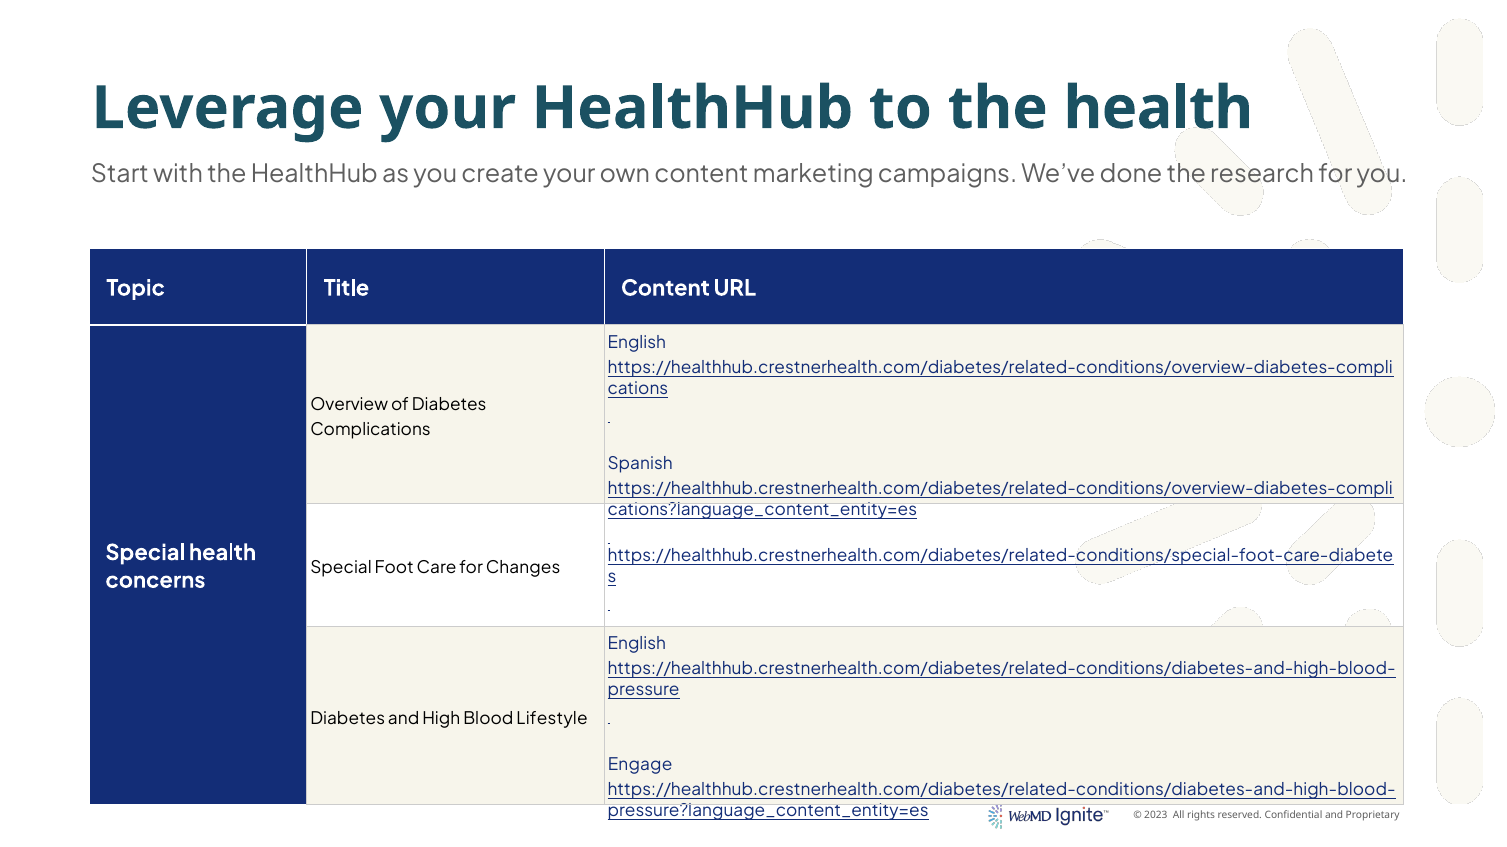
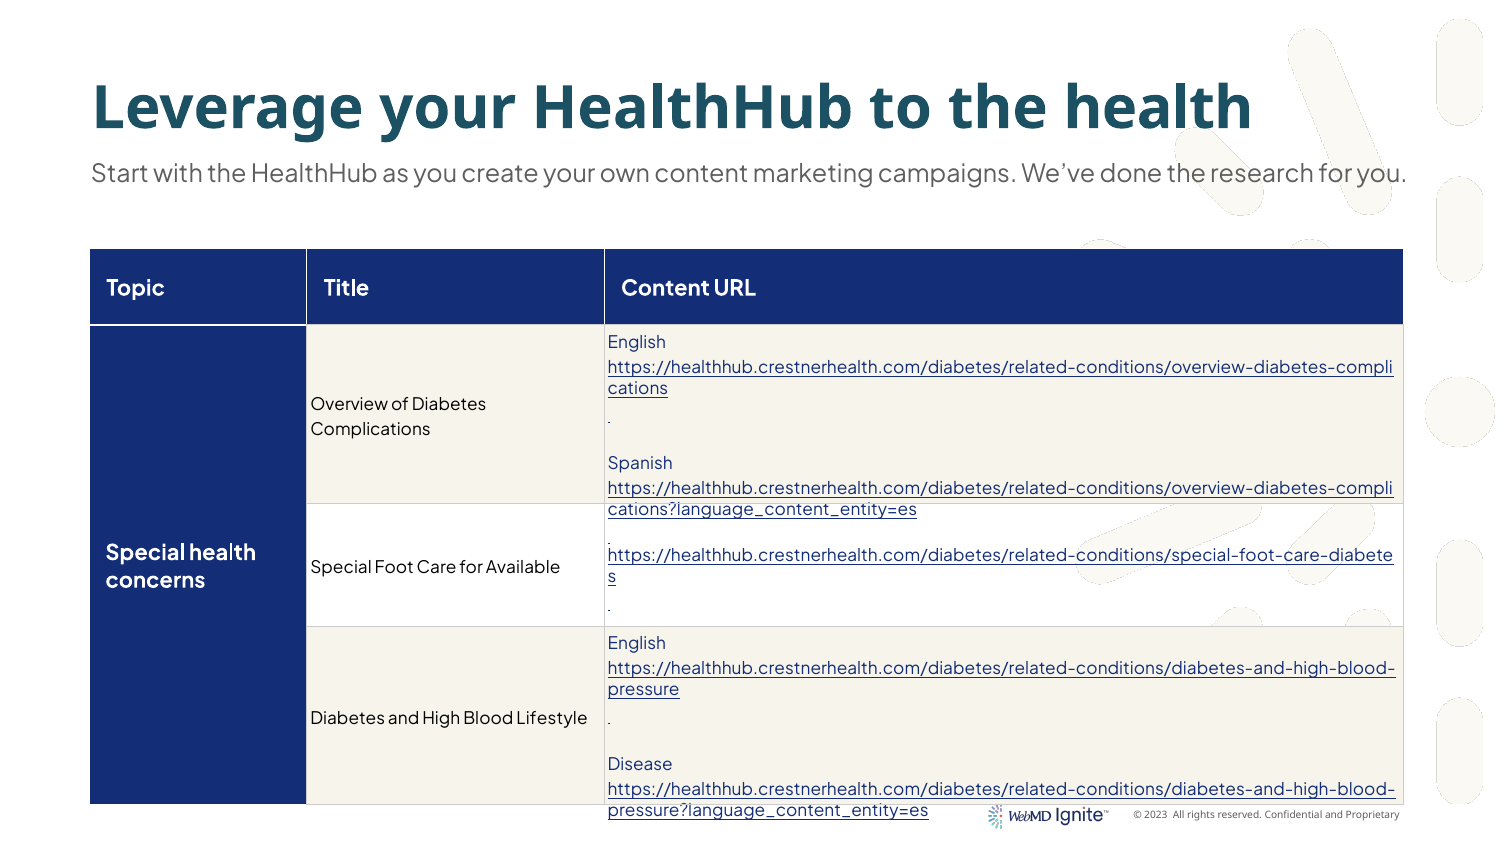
Changes: Changes -> Available
Engage: Engage -> Disease
